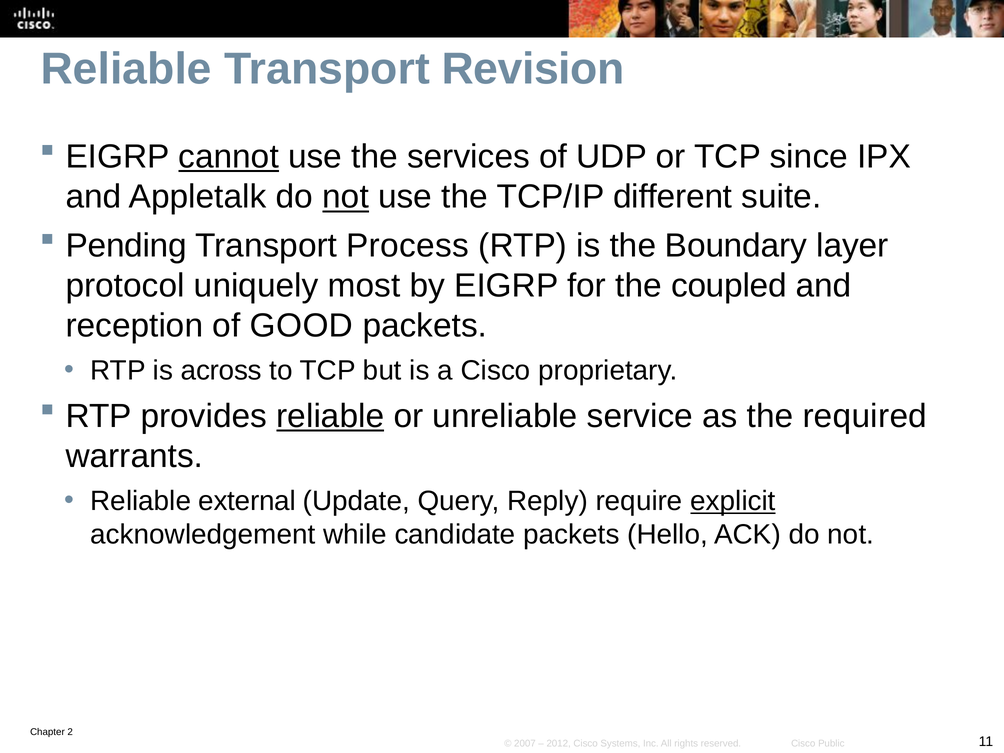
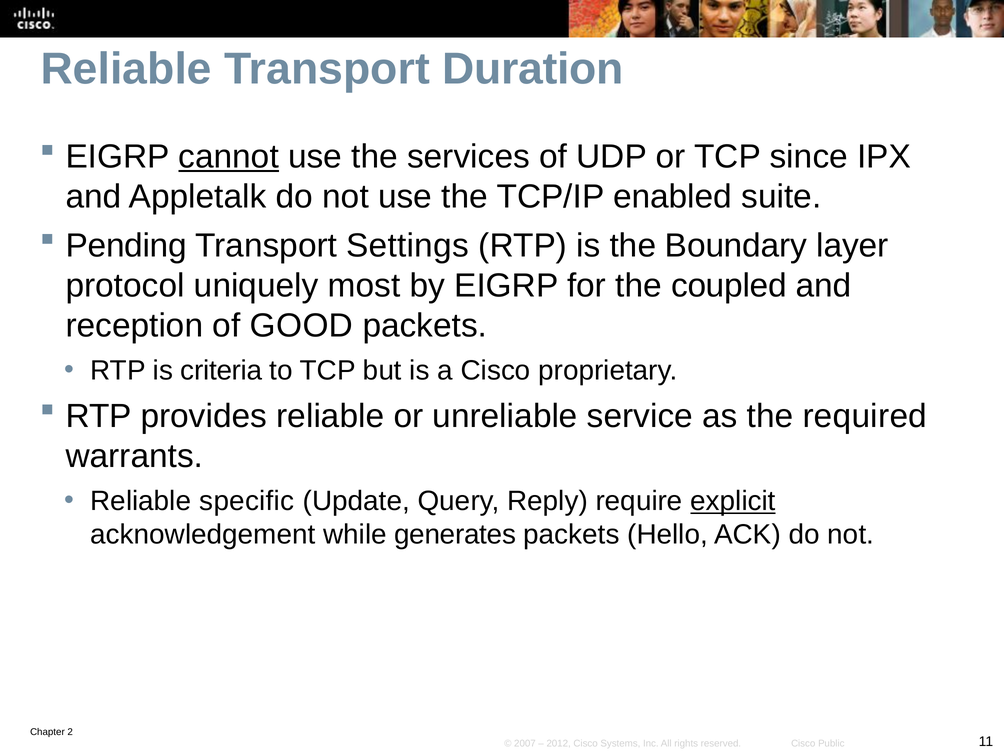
Revision: Revision -> Duration
not at (346, 197) underline: present -> none
different: different -> enabled
Process: Process -> Settings
across: across -> criteria
reliable at (330, 416) underline: present -> none
external: external -> specific
candidate: candidate -> generates
